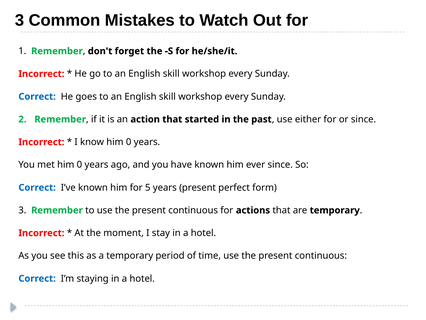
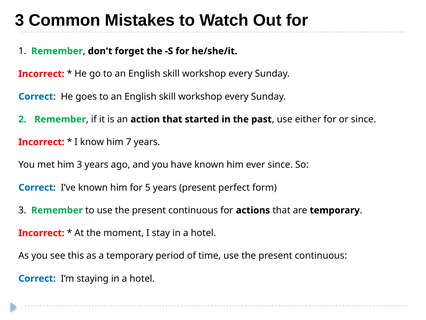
know him 0: 0 -> 7
met him 0: 0 -> 3
